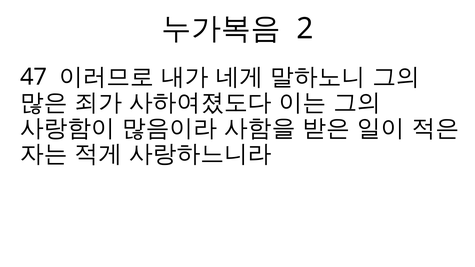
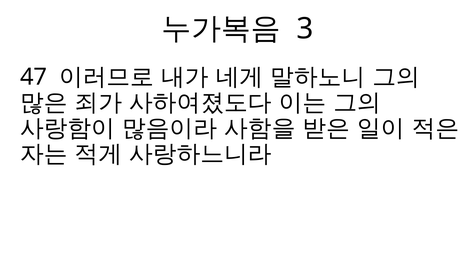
2: 2 -> 3
